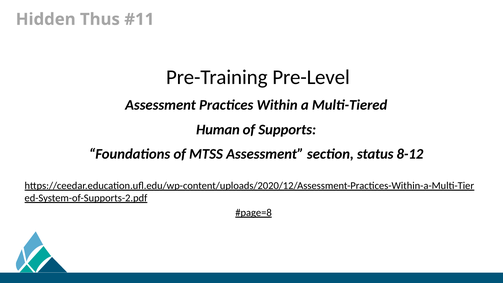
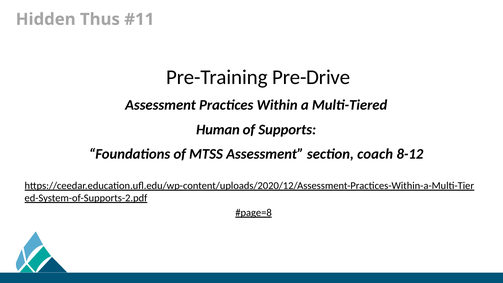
Pre-Level: Pre-Level -> Pre-Drive
status: status -> coach
